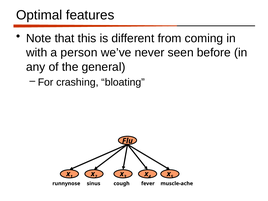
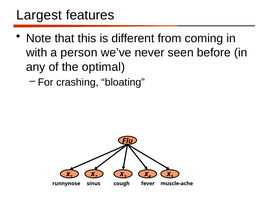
Optimal: Optimal -> Largest
general: general -> optimal
